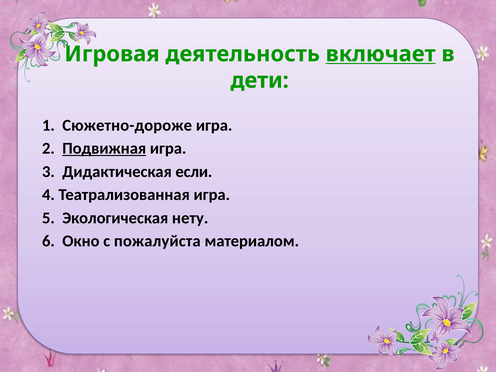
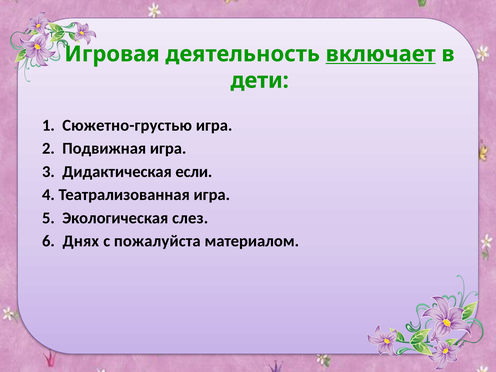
Сюжетно-дороже: Сюжетно-дороже -> Сюжетно-грустью
Подвижная underline: present -> none
нету: нету -> слез
Окно: Окно -> Днях
